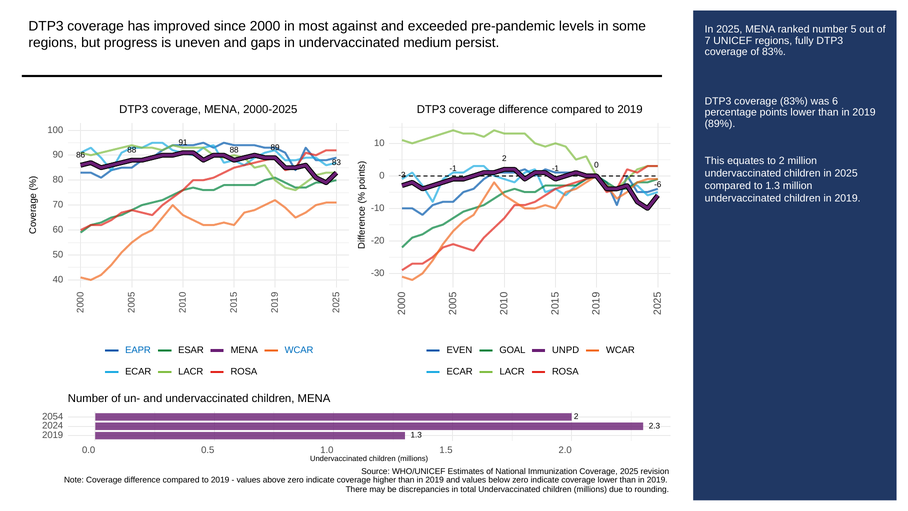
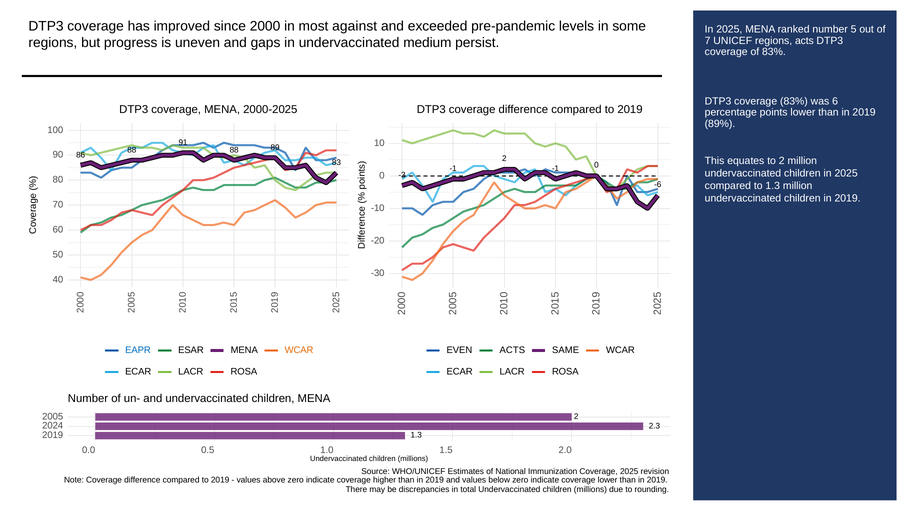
regions fully: fully -> acts
WCAR at (299, 350) colour: blue -> orange
GOAL at (512, 350): GOAL -> ACTS
UNPD: UNPD -> SAME
2054: 2054 -> 2005
